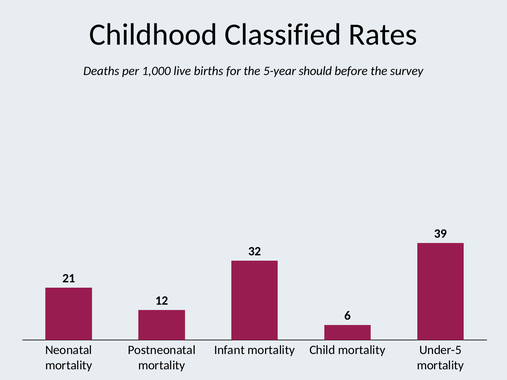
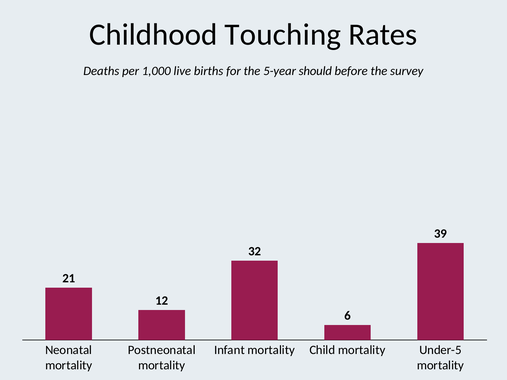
Classified: Classified -> Touching
